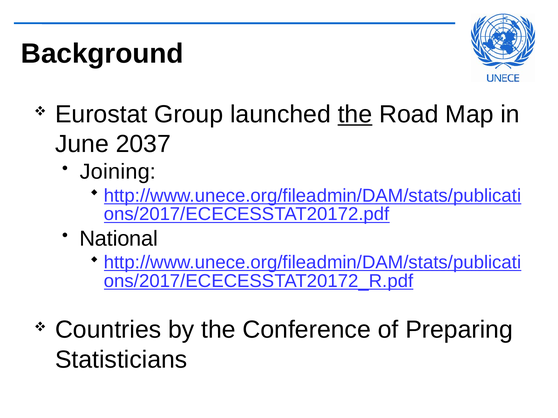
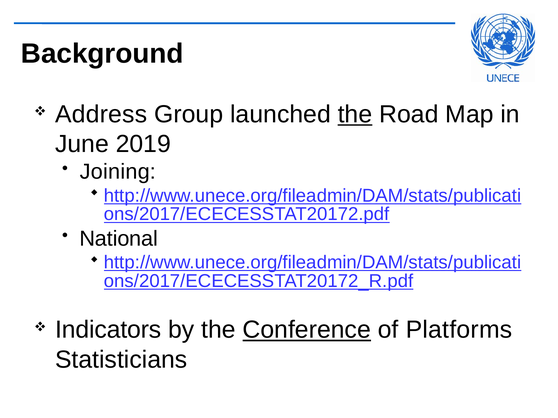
Eurostat: Eurostat -> Address
2037: 2037 -> 2019
Countries: Countries -> Indicators
Conference underline: none -> present
Preparing: Preparing -> Platforms
